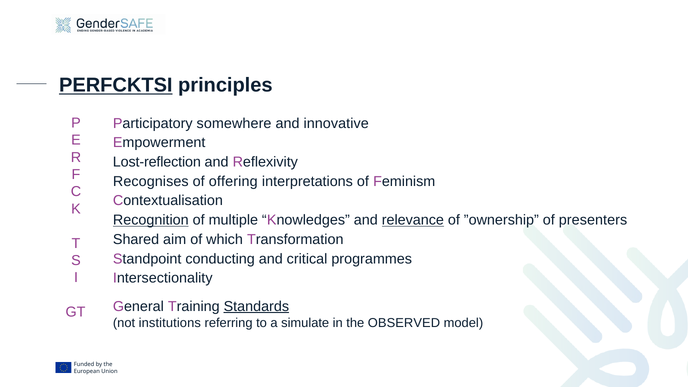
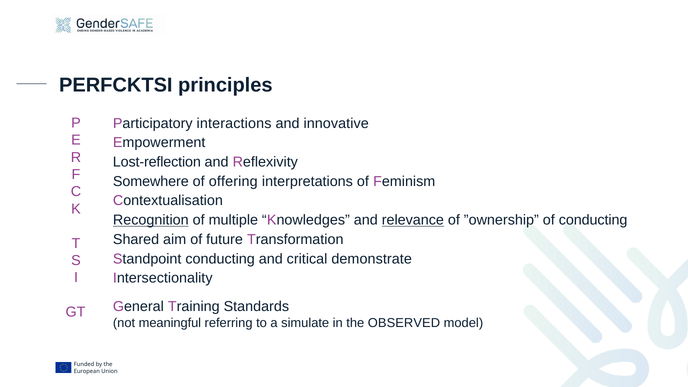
PERFCKTSI underline: present -> none
somewhere: somewhere -> interactions
Recognises: Recognises -> Somewhere
of presenters: presenters -> conducting
which: which -> future
programmes: programmes -> demonstrate
Standards underline: present -> none
institutions: institutions -> meaningful
